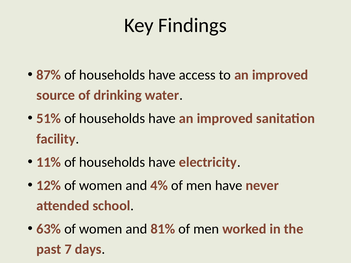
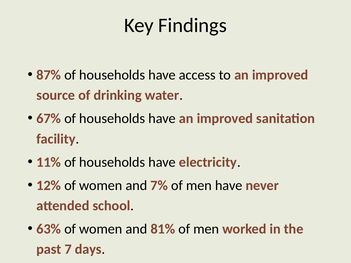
51%: 51% -> 67%
4%: 4% -> 7%
